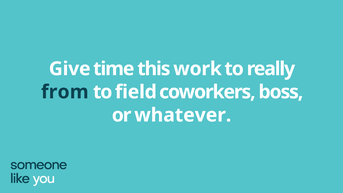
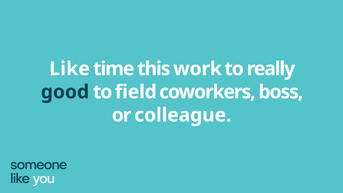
Give: Give -> Like
from: from -> good
whatever: whatever -> colleague
